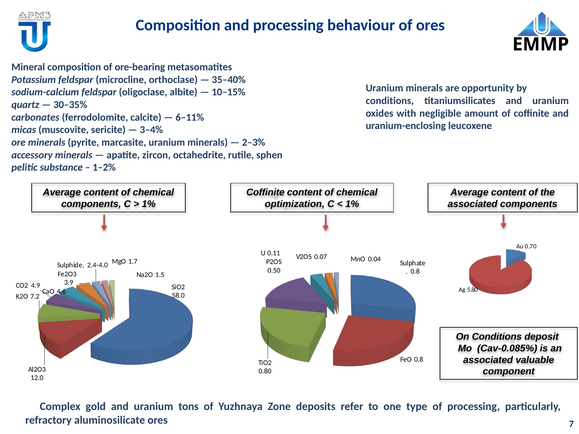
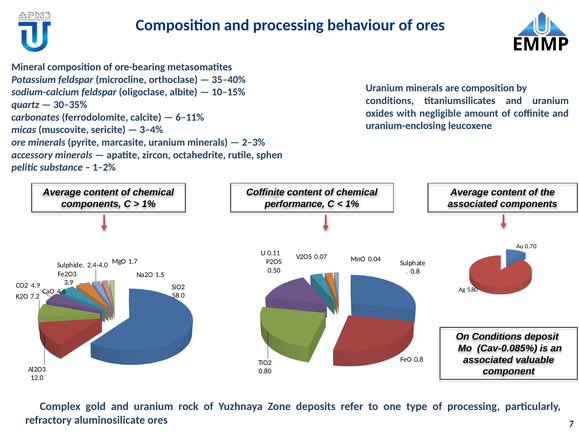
are opportunity: opportunity -> composition
optimization: optimization -> performance
tons: tons -> rock
